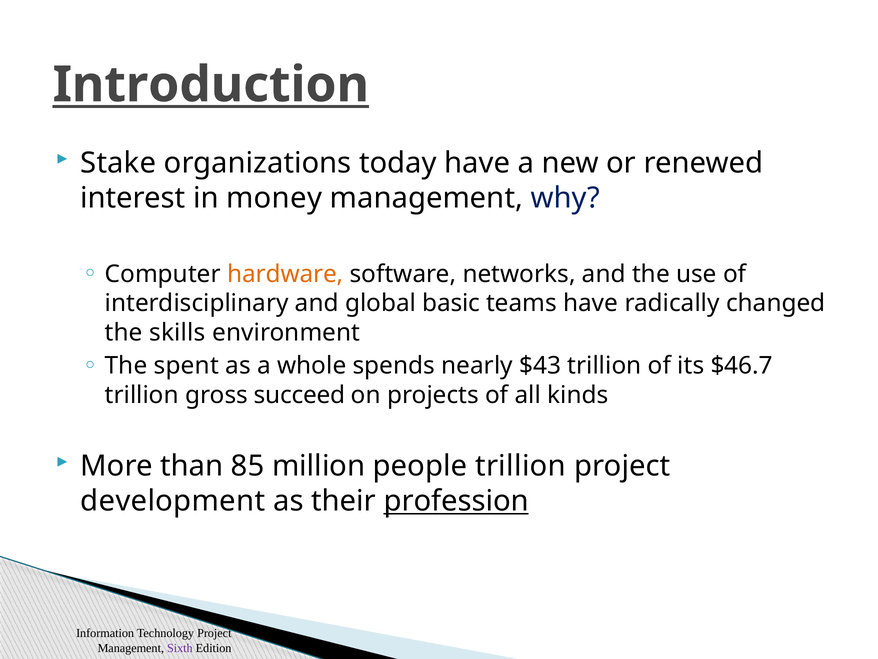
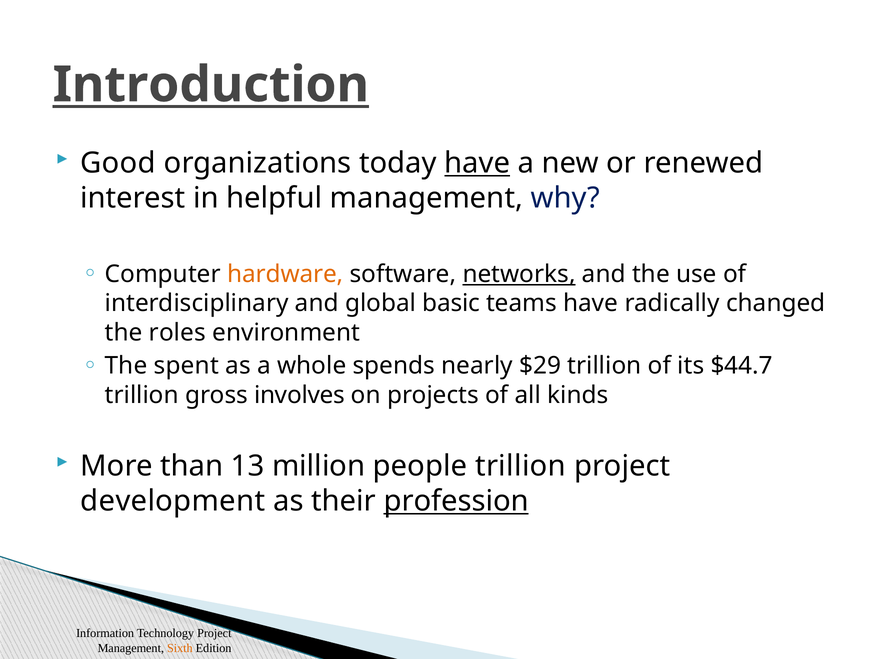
Stake: Stake -> Good
have at (477, 163) underline: none -> present
money: money -> helpful
networks underline: none -> present
skills: skills -> roles
$43: $43 -> $29
$46.7: $46.7 -> $44.7
succeed: succeed -> involves
85: 85 -> 13
Sixth colour: purple -> orange
